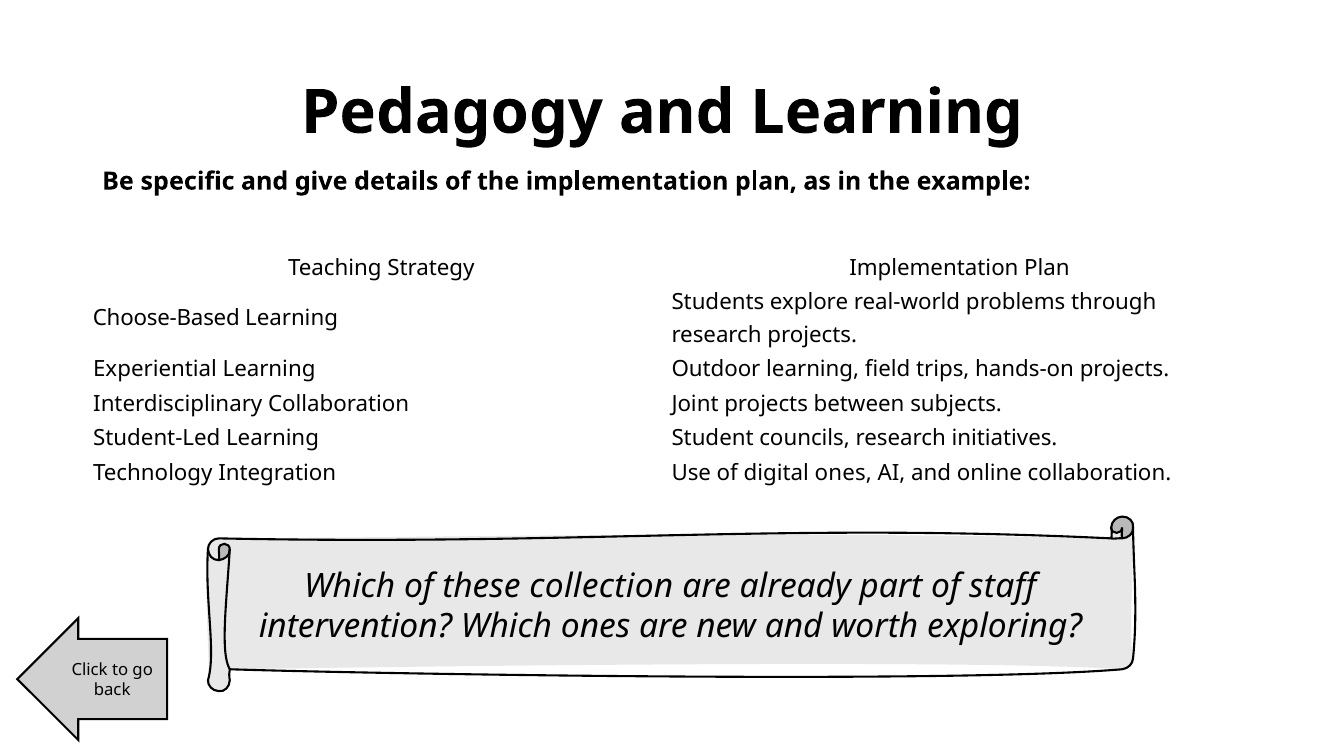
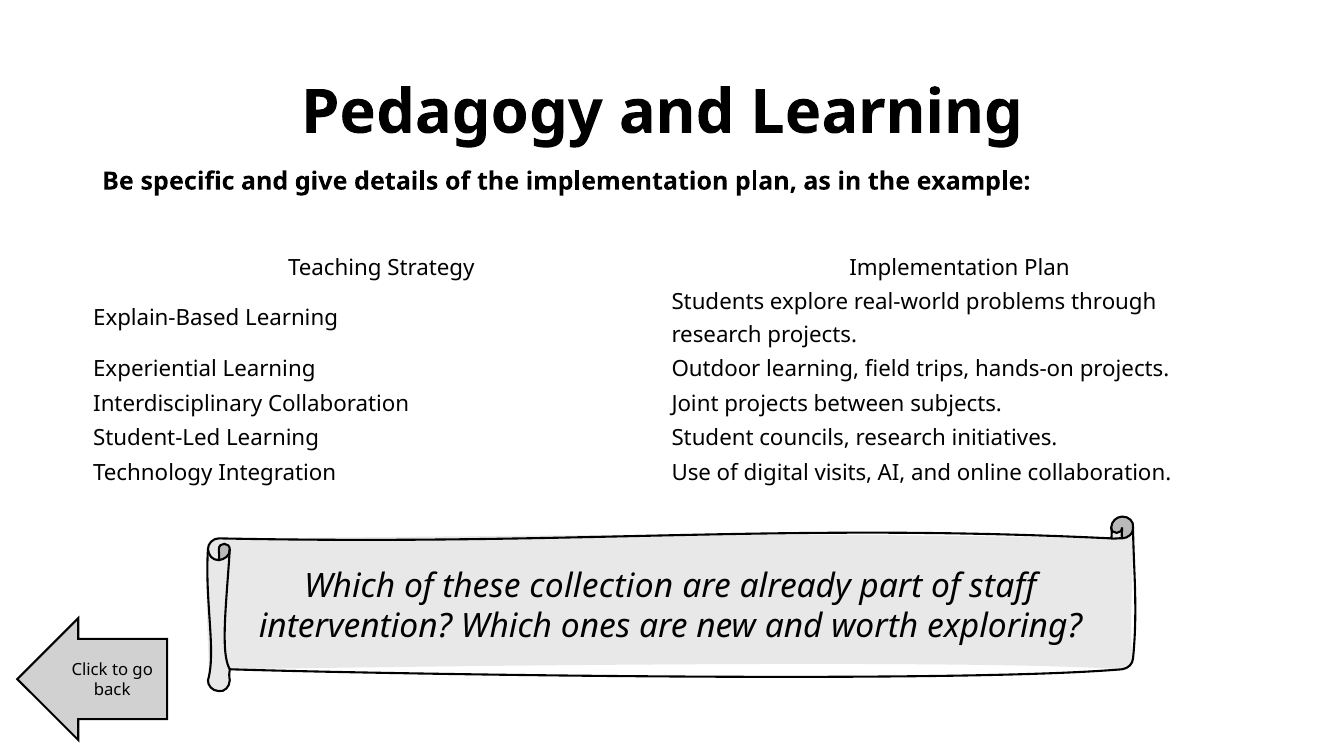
Choose-Based: Choose-Based -> Explain-Based
digital ones: ones -> visits
